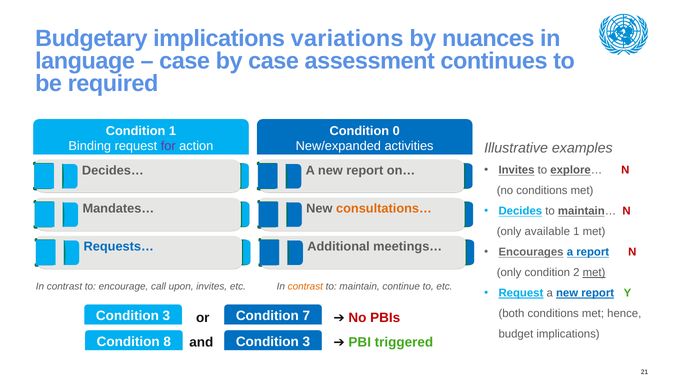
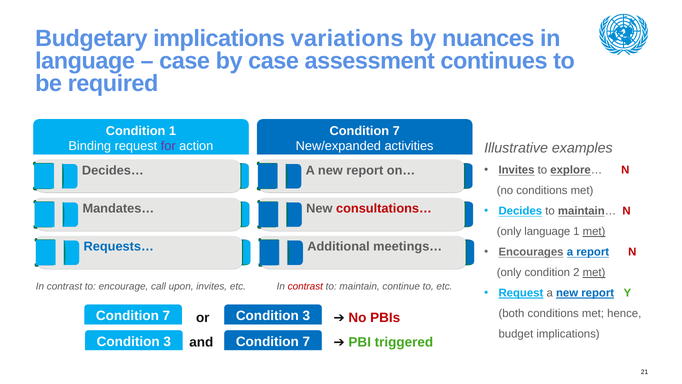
0 at (396, 131): 0 -> 7
consultations… colour: orange -> red
only available: available -> language
met at (594, 231) underline: none -> present
contrast at (305, 286) colour: orange -> red
3 at (166, 316): 3 -> 7
7 at (306, 316): 7 -> 3
8 at (167, 341): 8 -> 3
3 at (306, 341): 3 -> 7
